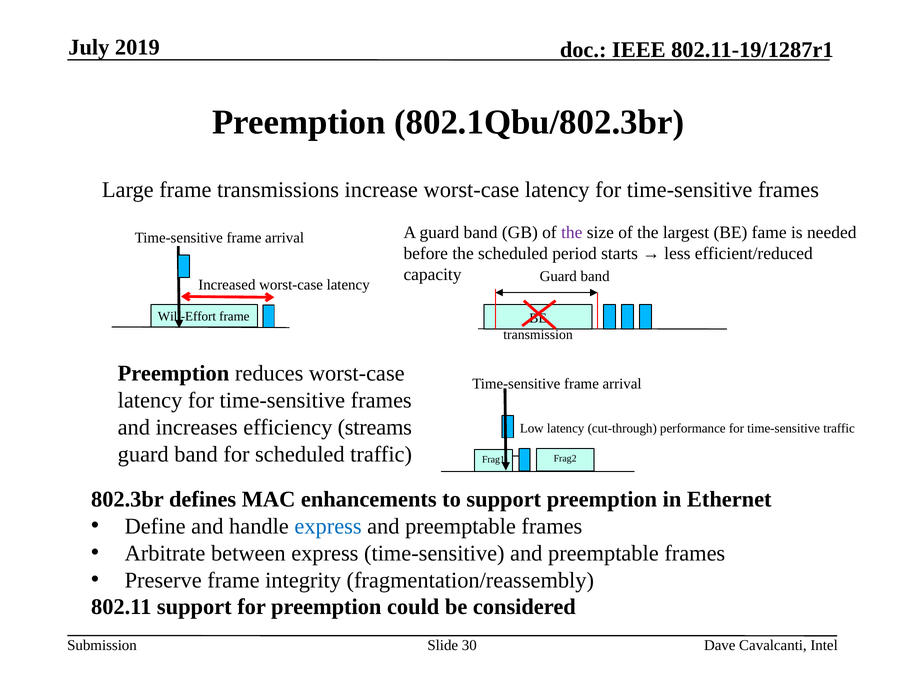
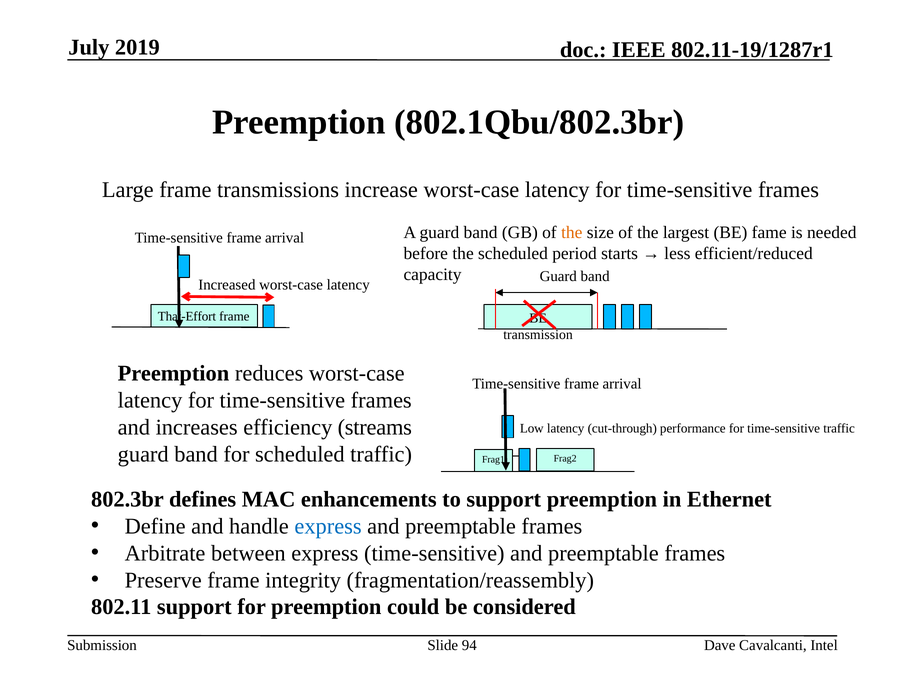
the at (572, 232) colour: purple -> orange
Will-Effort: Will-Effort -> That-Effort
30: 30 -> 94
